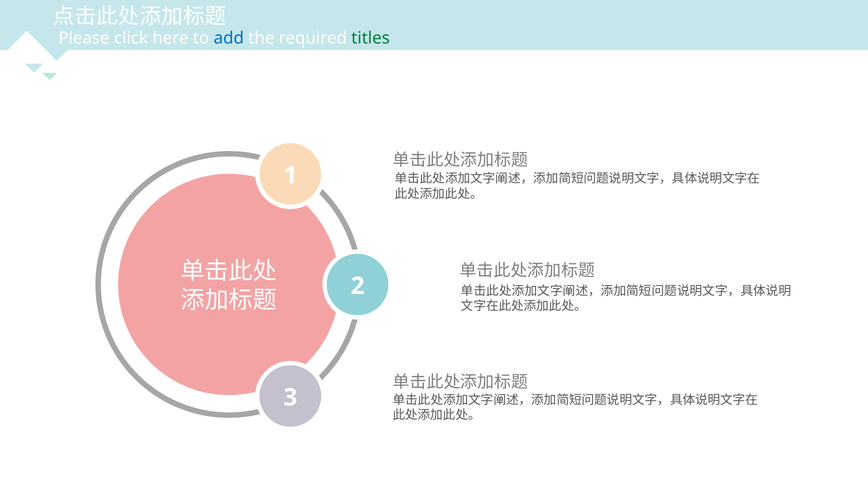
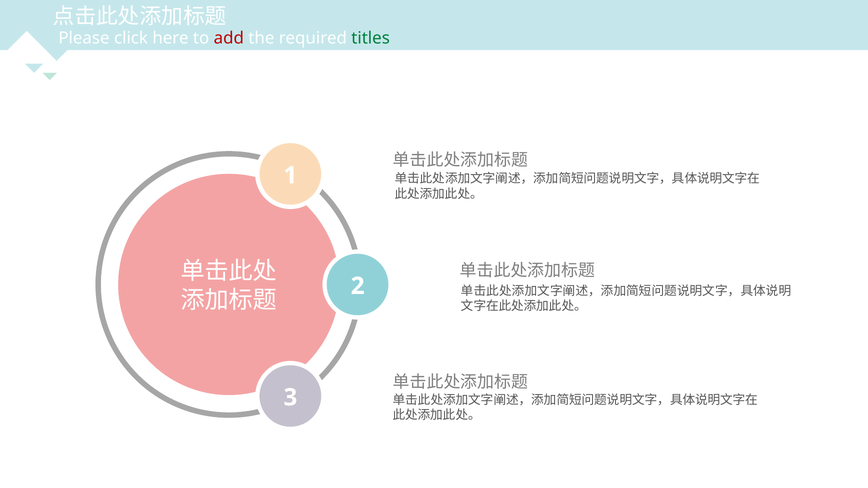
add colour: blue -> red
